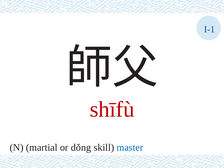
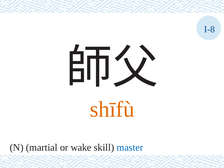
I-1: I-1 -> I-8
shīfù colour: red -> orange
dǒng: dǒng -> wake
